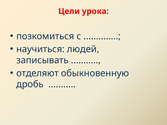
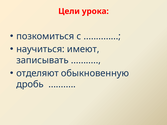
людей: людей -> имеют
